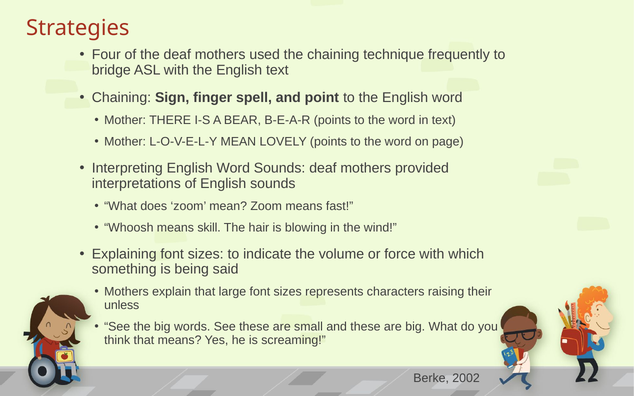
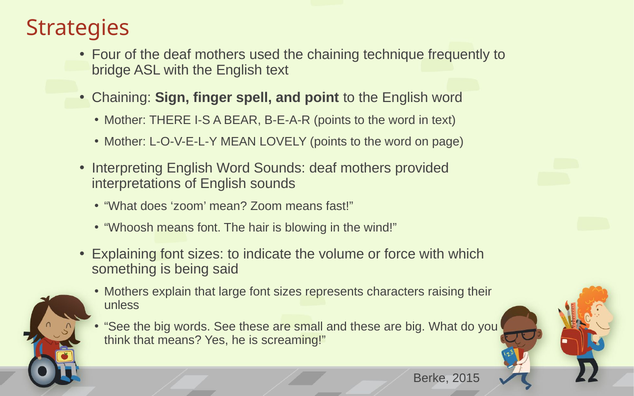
means skill: skill -> font
2002: 2002 -> 2015
